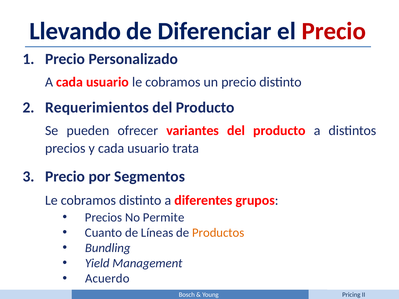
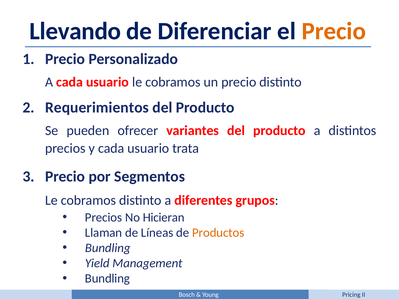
Precio at (334, 31) colour: red -> orange
Permite: Permite -> Hicieran
Cuanto: Cuanto -> Llaman
Acuerdo at (107, 279): Acuerdo -> Bundling
